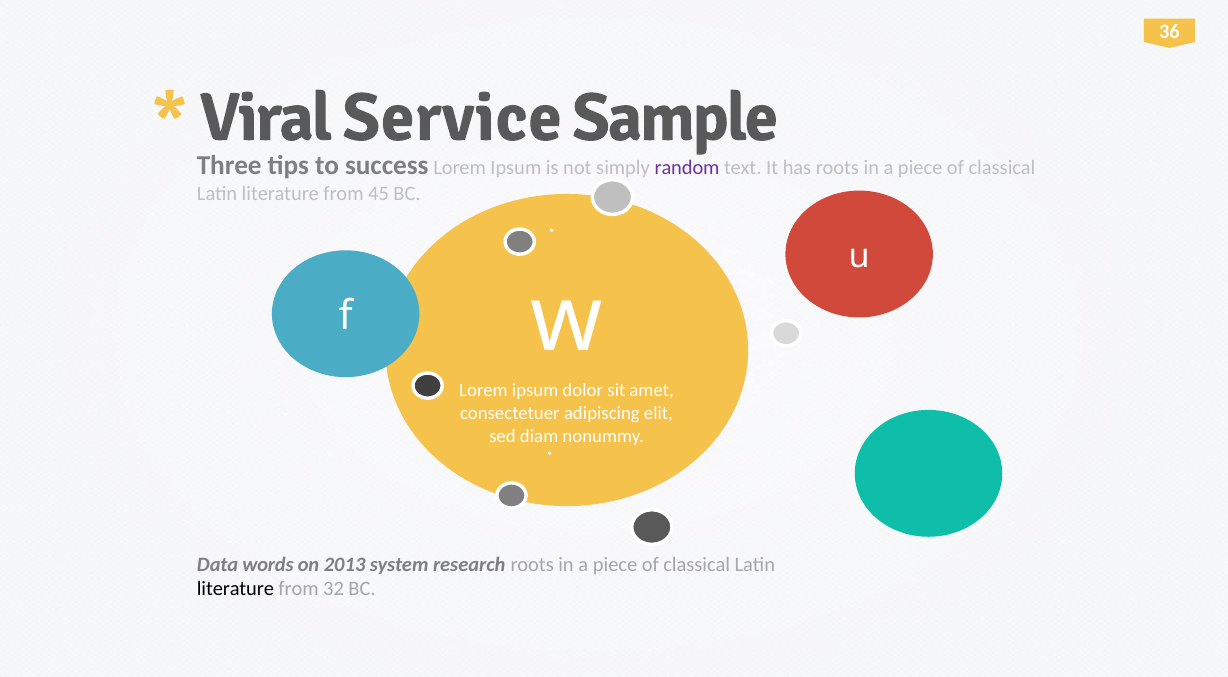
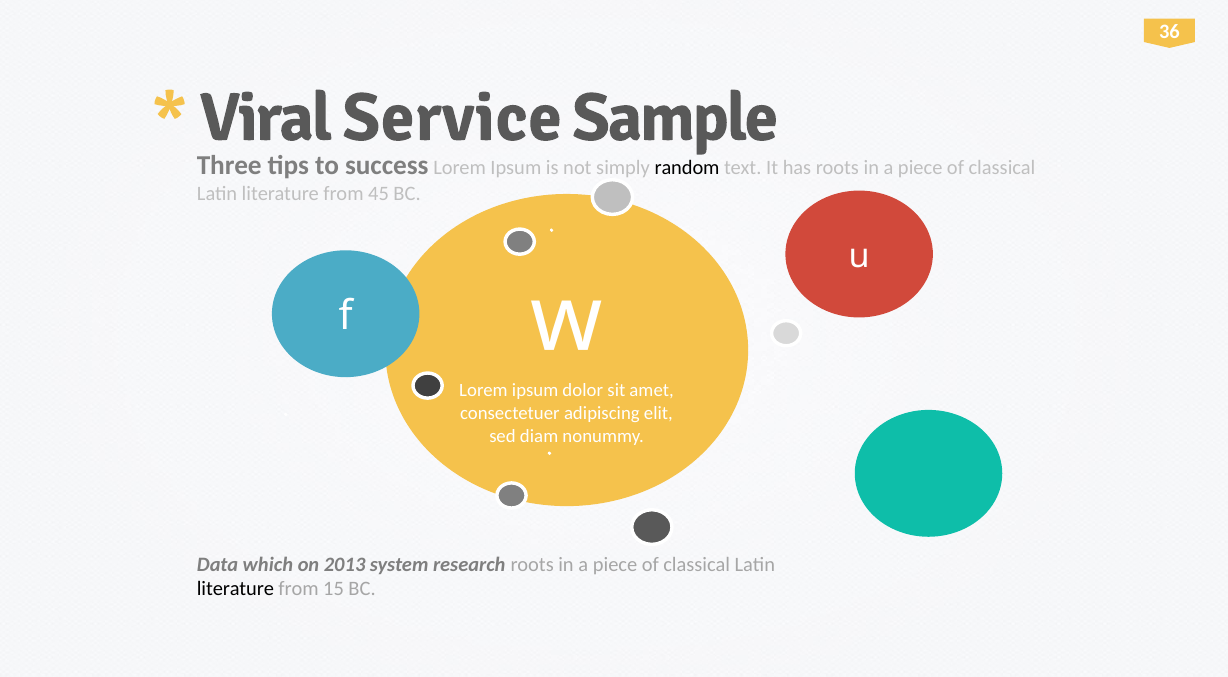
random colour: purple -> black
words: words -> which
32: 32 -> 15
